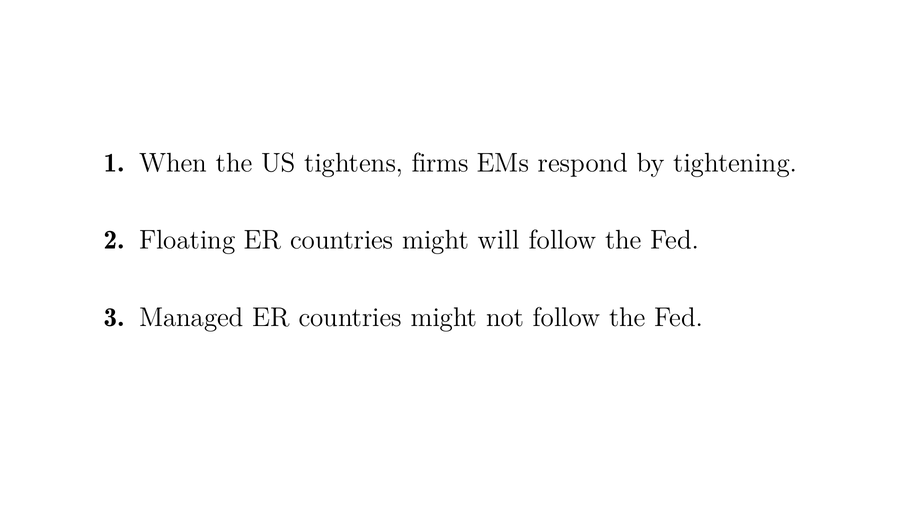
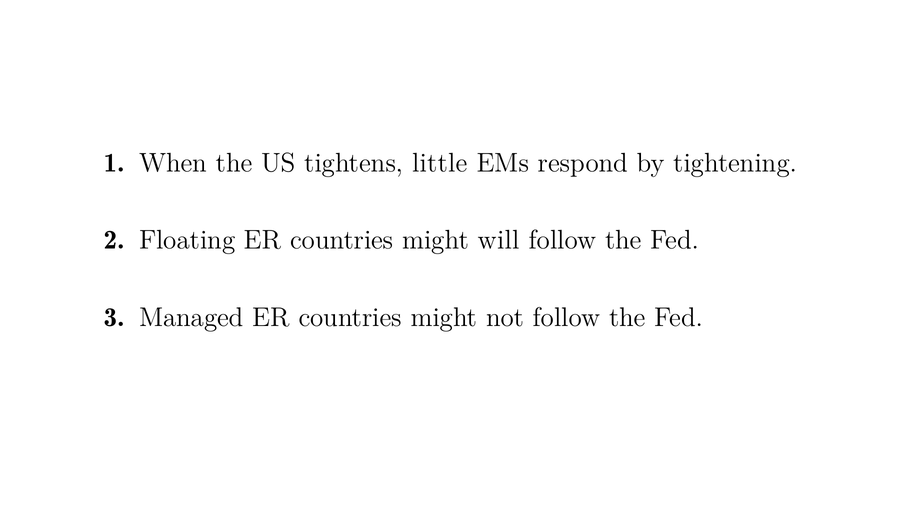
firms: firms -> little
